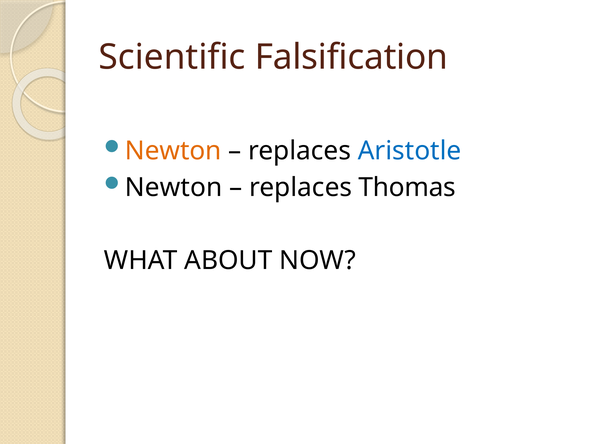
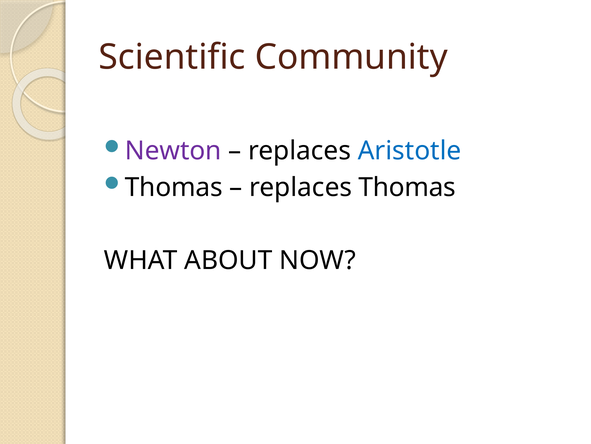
Falsification: Falsification -> Community
Newton at (173, 151) colour: orange -> purple
Newton at (174, 187): Newton -> Thomas
